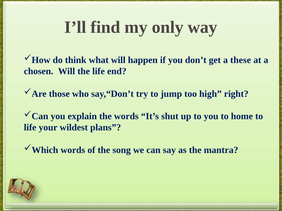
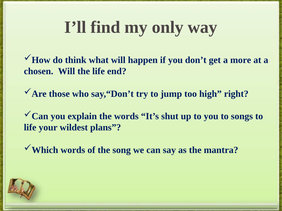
these: these -> more
home: home -> songs
